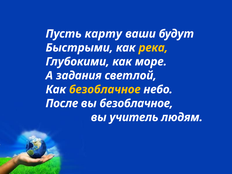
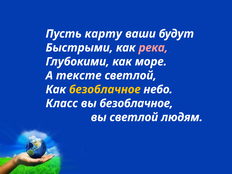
река colour: yellow -> pink
задания: задания -> тексте
После: После -> Класс
вы учитель: учитель -> светлой
